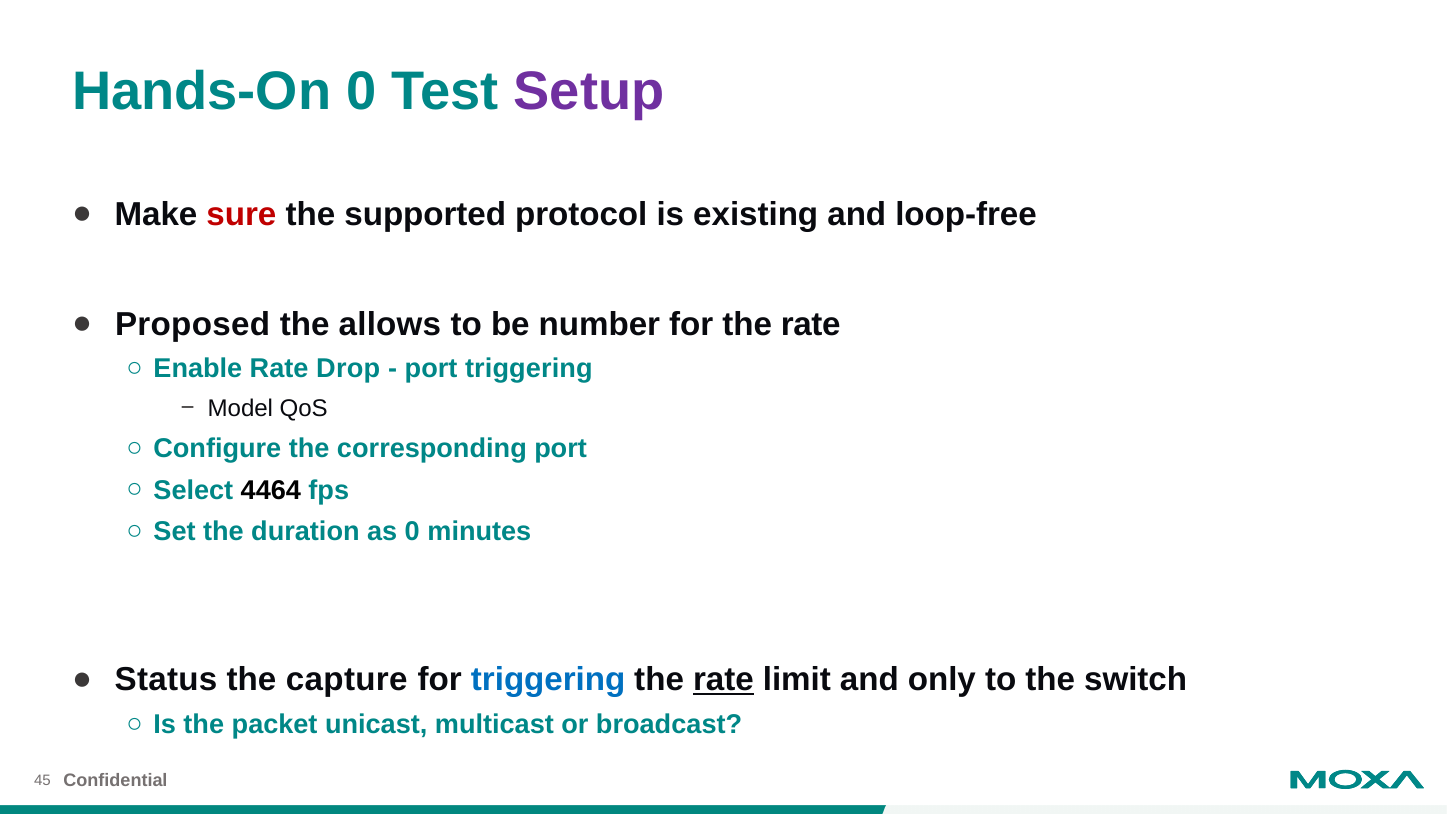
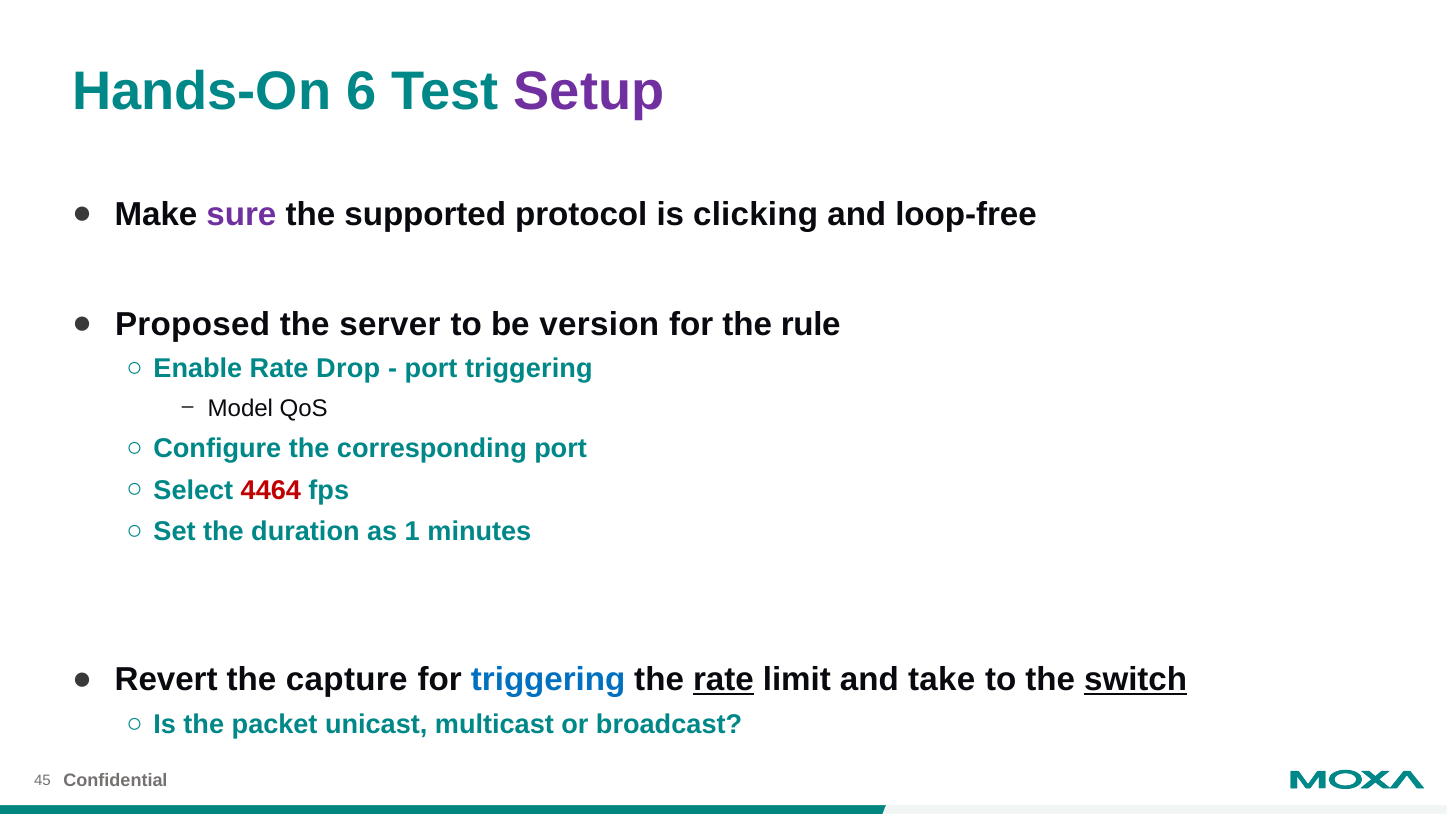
Hands-On 0: 0 -> 6
sure colour: red -> purple
existing: existing -> clicking
allows: allows -> server
number: number -> version
for the rate: rate -> rule
4464 colour: black -> red
as 0: 0 -> 1
Status: Status -> Revert
only: only -> take
switch underline: none -> present
